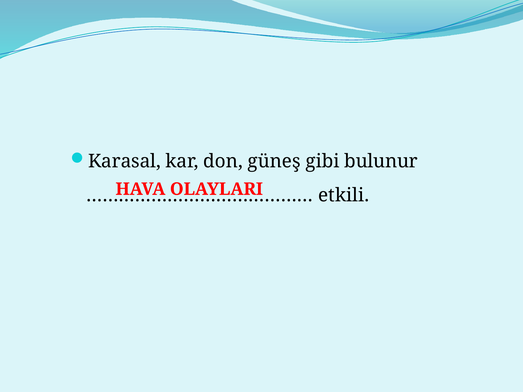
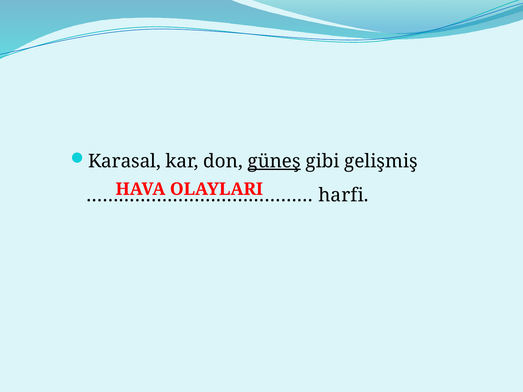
güneş underline: none -> present
bulunur: bulunur -> gelişmiş
etkili: etkili -> harfi
